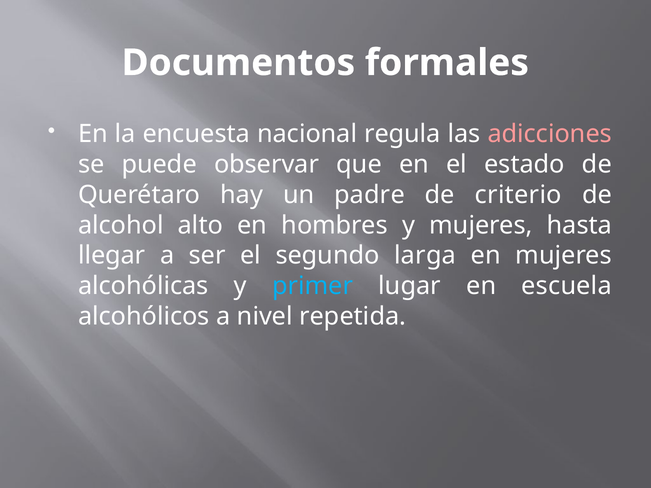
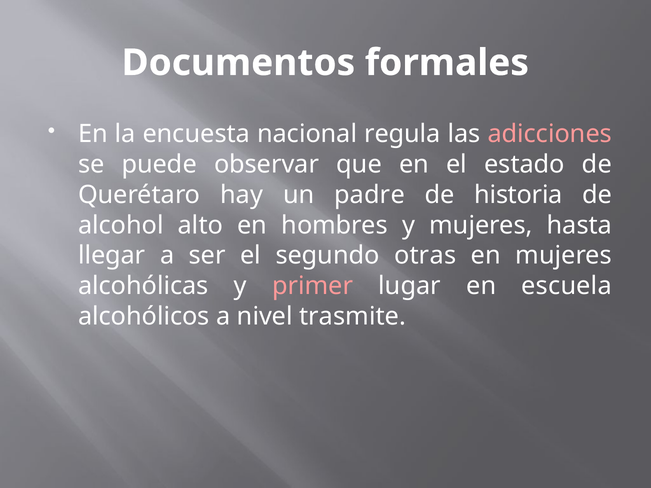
criterio: criterio -> historia
larga: larga -> otras
primer colour: light blue -> pink
repetida: repetida -> trasmite
